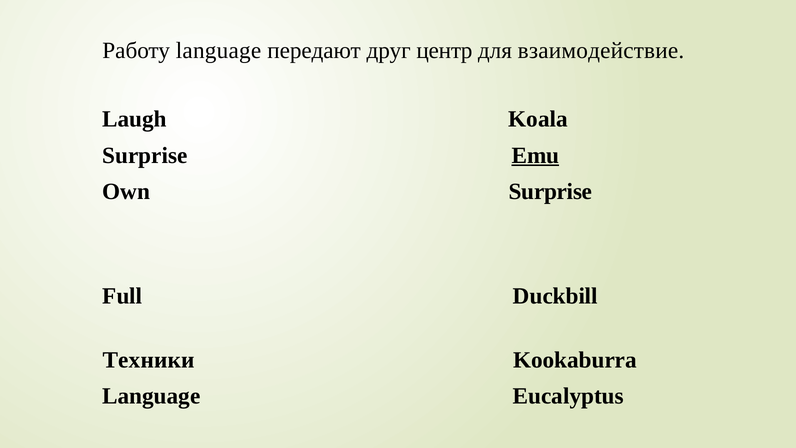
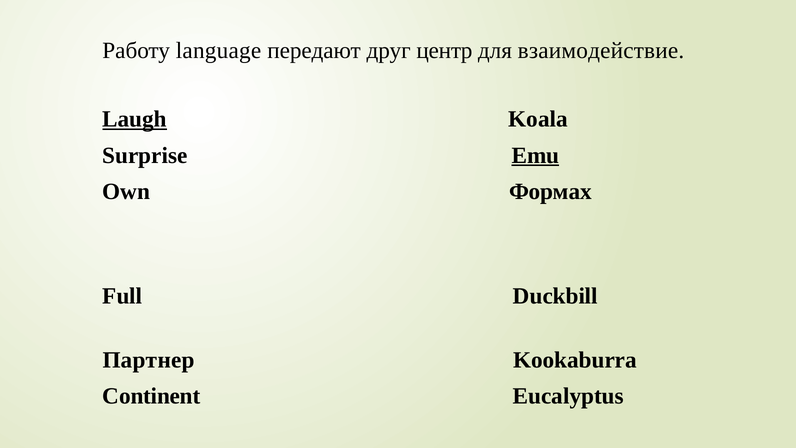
Laugh underline: none -> present
Own Surprise: Surprise -> Формах
Техники: Техники -> Партнер
Language at (151, 396): Language -> Continent
